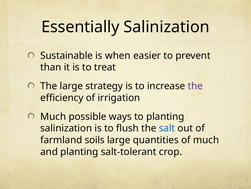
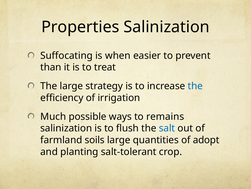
Essentially: Essentially -> Properties
Sustainable: Sustainable -> Suffocating
the at (195, 86) colour: purple -> blue
to planting: planting -> remains
of much: much -> adopt
